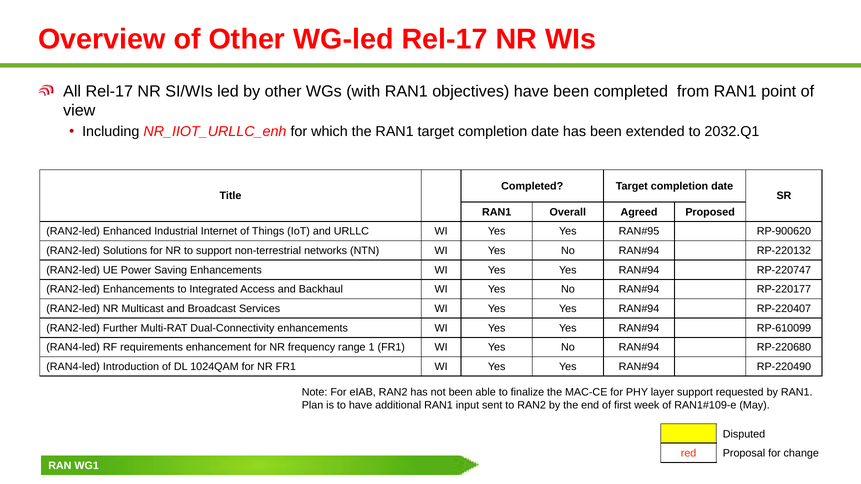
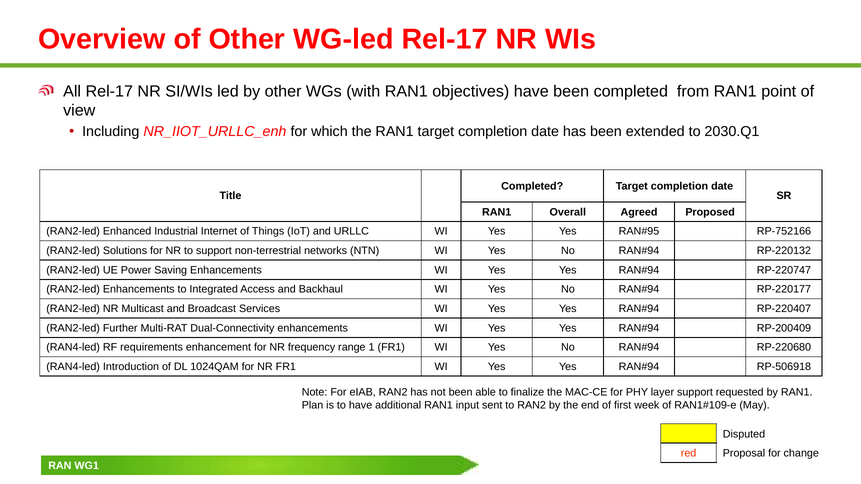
2032.Q1: 2032.Q1 -> 2030.Q1
RP-900620: RP-900620 -> RP-752166
RP-610099: RP-610099 -> RP-200409
RP-220490: RP-220490 -> RP-506918
